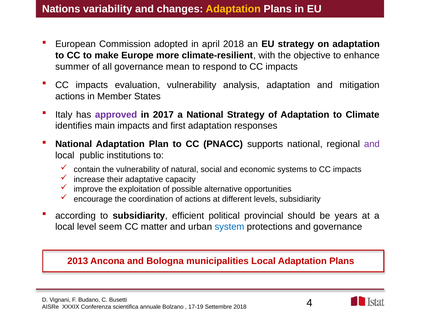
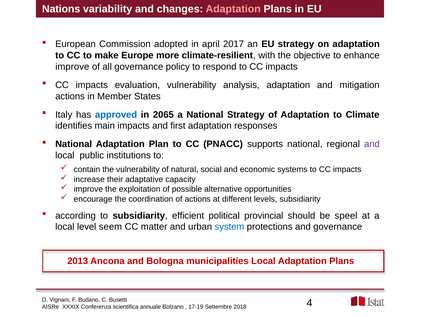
Adaptation at (233, 9) colour: yellow -> pink
april 2018: 2018 -> 2017
summer at (72, 67): summer -> improve
mean: mean -> policy
approved colour: purple -> blue
2017: 2017 -> 2065
years: years -> speel
